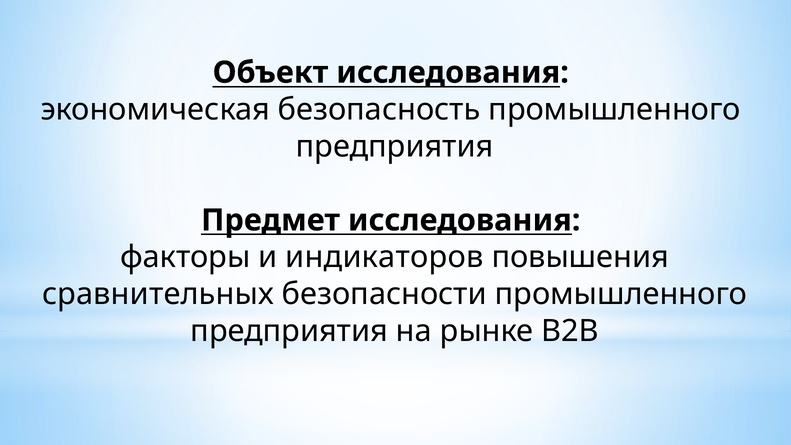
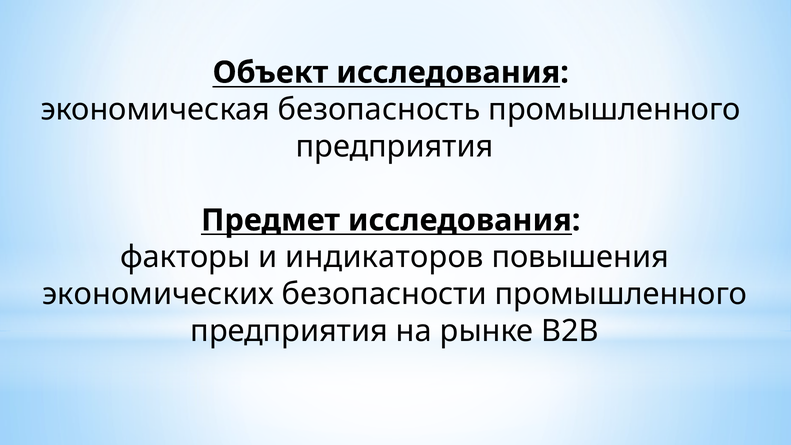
сравнительных: сравнительных -> экономических
